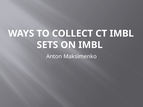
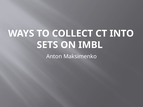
CT IMBL: IMBL -> INTO
